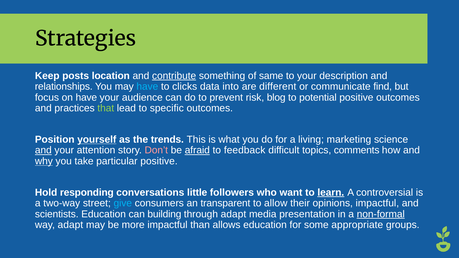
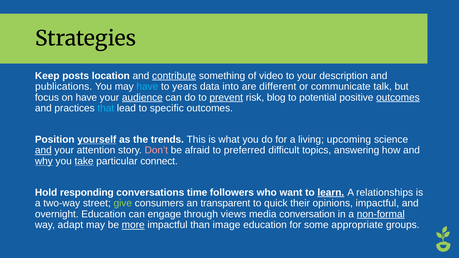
same: same -> video
relationships: relationships -> publications
clicks: clicks -> years
find: find -> talk
audience underline: none -> present
prevent underline: none -> present
outcomes at (398, 97) underline: none -> present
that colour: light green -> light blue
marketing: marketing -> upcoming
afraid underline: present -> none
feedback: feedback -> preferred
comments: comments -> answering
take underline: none -> present
particular positive: positive -> connect
little: little -> time
controversial: controversial -> relationships
give colour: light blue -> light green
allow: allow -> quick
scientists: scientists -> overnight
building: building -> engage
through adapt: adapt -> views
presentation: presentation -> conversation
more underline: none -> present
allows: allows -> image
